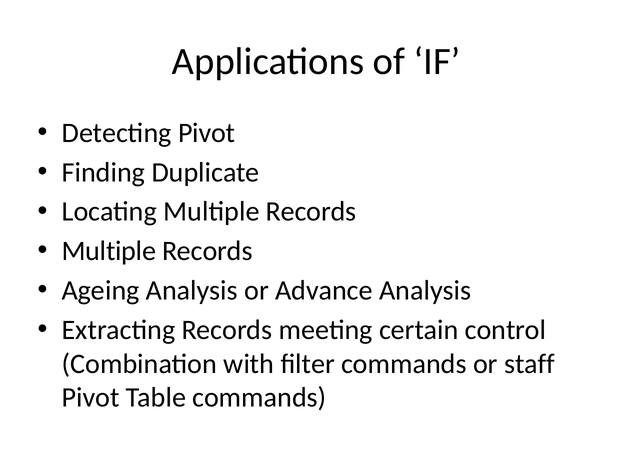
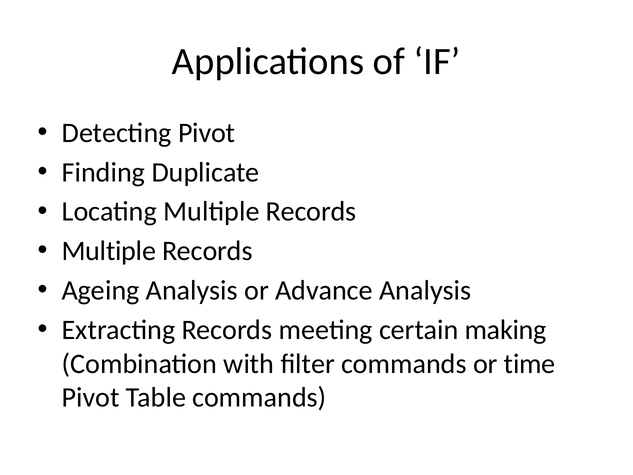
control: control -> making
staff: staff -> time
